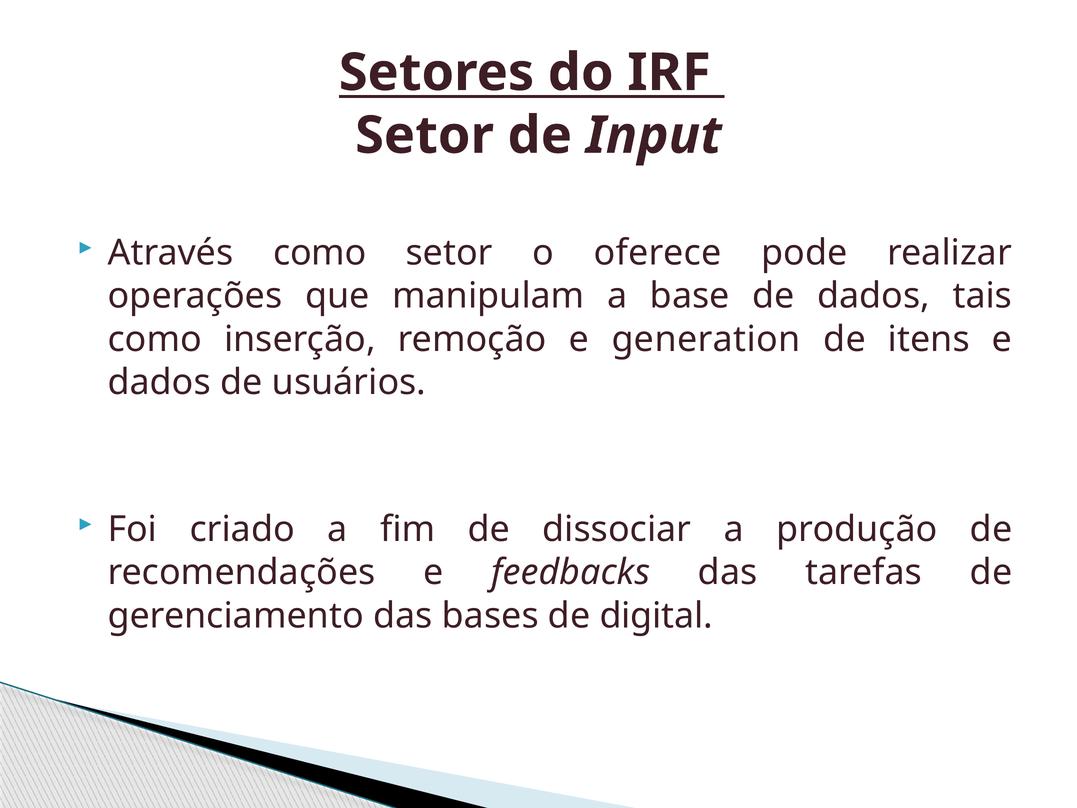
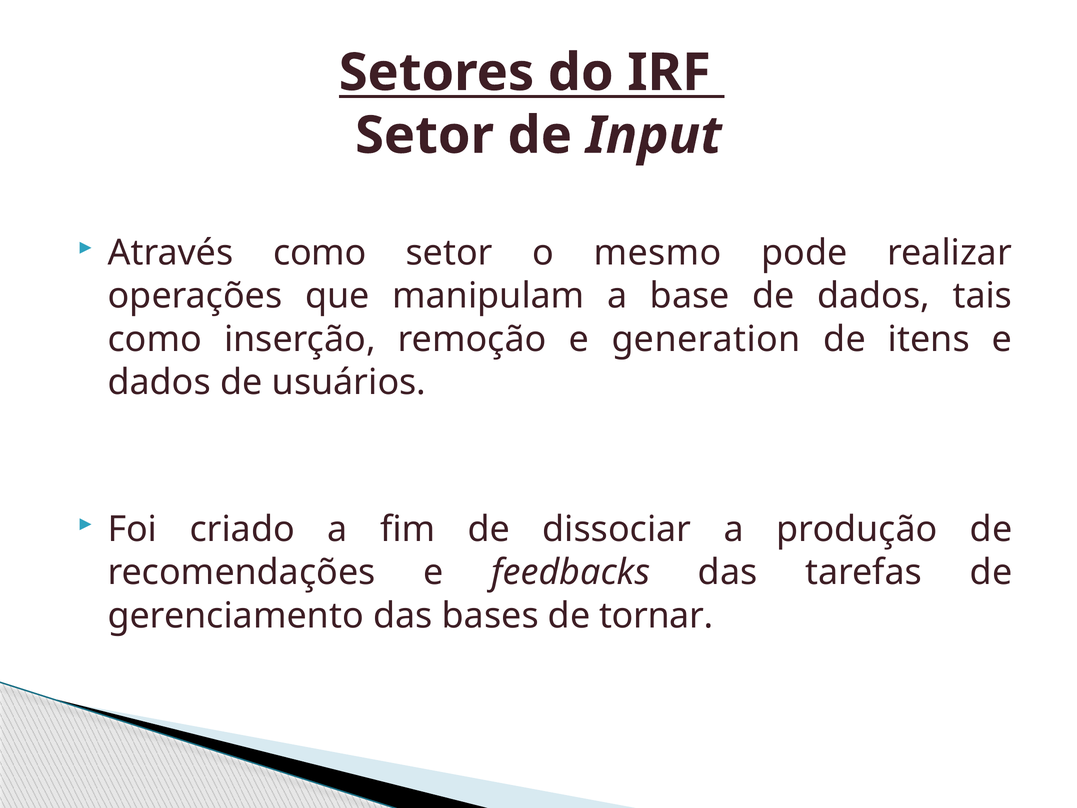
oferece: oferece -> mesmo
digital: digital -> tornar
